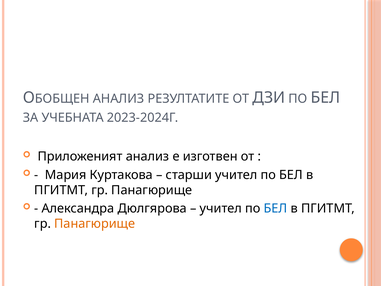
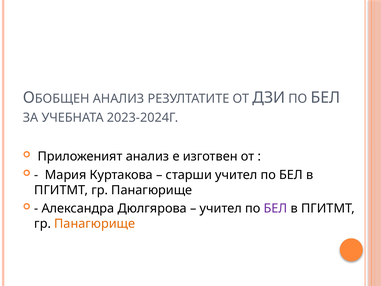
БЕЛ at (275, 208) colour: blue -> purple
